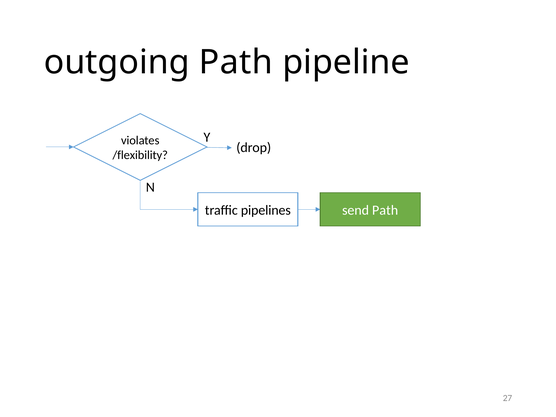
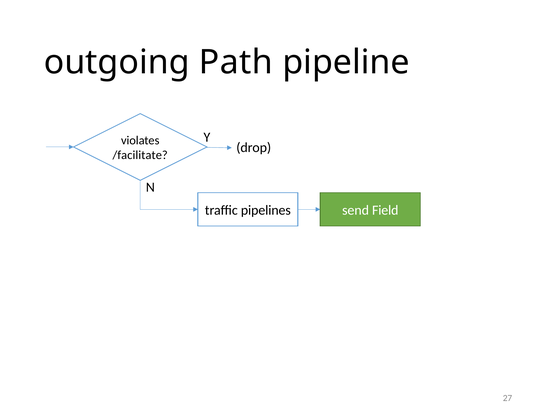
/flexibility: /flexibility -> /facilitate
send Path: Path -> Field
